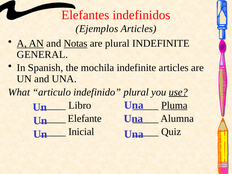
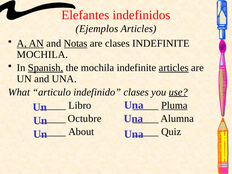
are plural: plural -> clases
GENERAL at (42, 55): GENERAL -> MOCHILA
Spanish underline: none -> present
articles at (174, 68) underline: none -> present
indefinido plural: plural -> clases
Elefante: Elefante -> Octubre
Inicial: Inicial -> About
